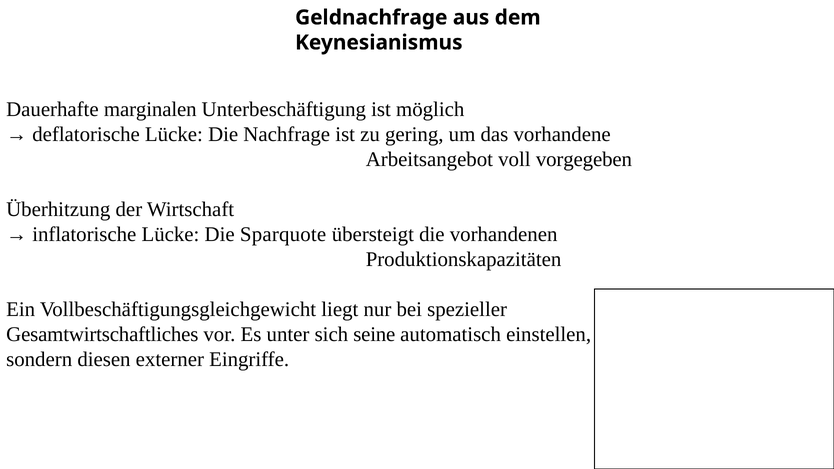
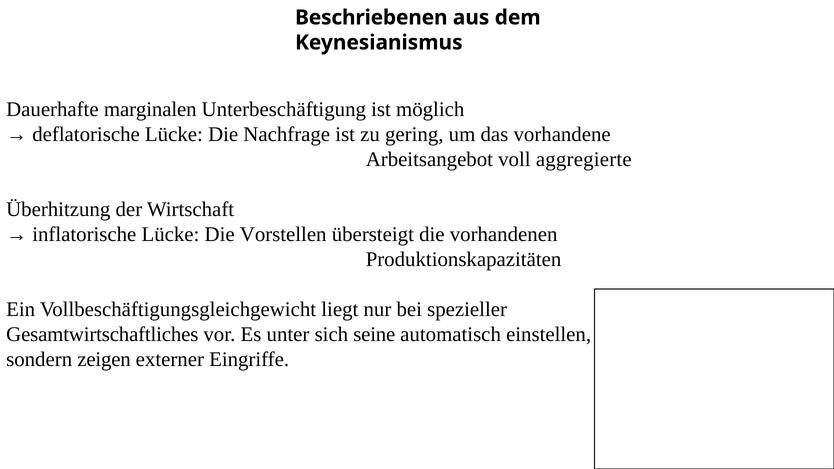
Geldnachfrage: Geldnachfrage -> Beschriebenen
vorgegeben: vorgegeben -> aggregierte
Sparquote: Sparquote -> Vorstellen
diesen: diesen -> zeigen
